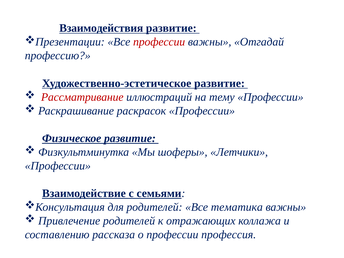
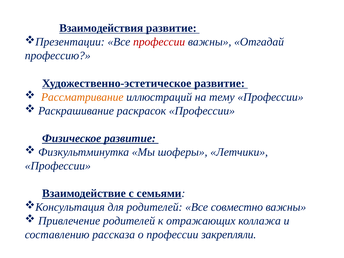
Рассматривание colour: red -> orange
тематика: тематика -> совместно
профессия: профессия -> закрепляли
